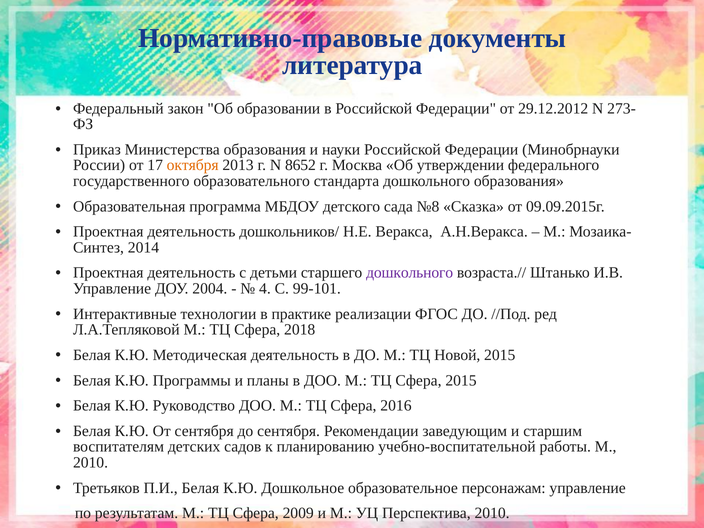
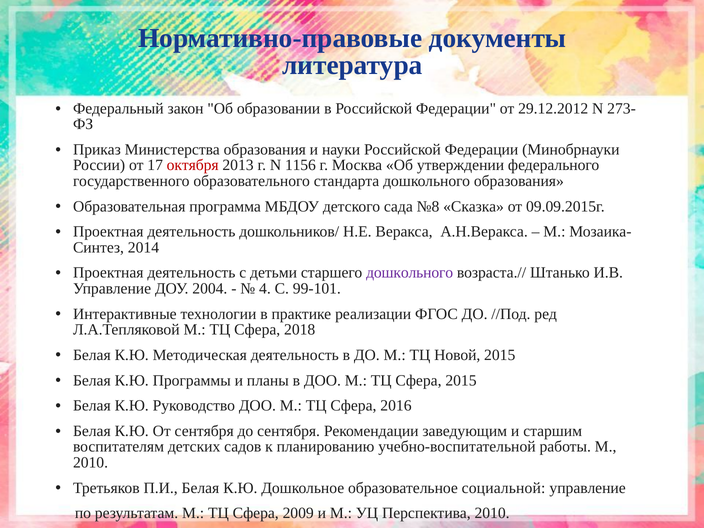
октября colour: orange -> red
8652: 8652 -> 1156
персонажам: персонажам -> социальной
